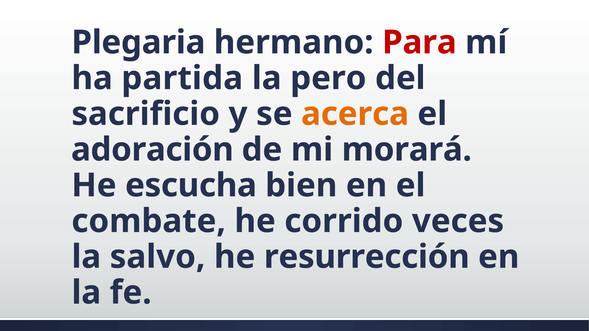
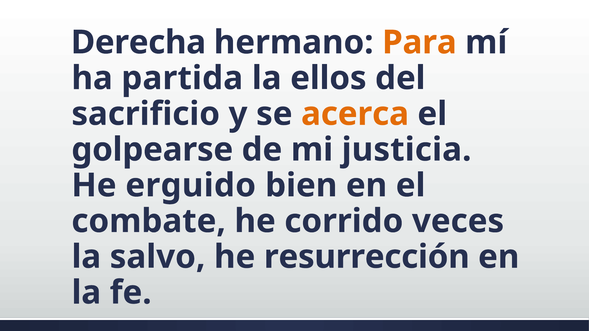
Plegaria: Plegaria -> Derecha
Para colour: red -> orange
pero: pero -> ellos
adoración: adoración -> golpearse
morará: morará -> justicia
escucha: escucha -> erguido
